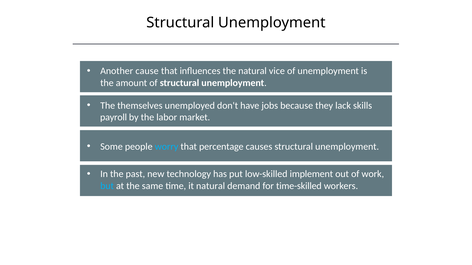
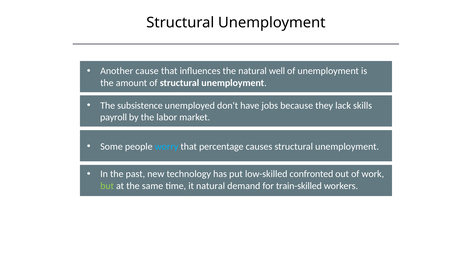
vice: vice -> well
themselves: themselves -> subsistence
implement: implement -> confronted
but colour: light blue -> light green
time-skilled: time-skilled -> train-skilled
